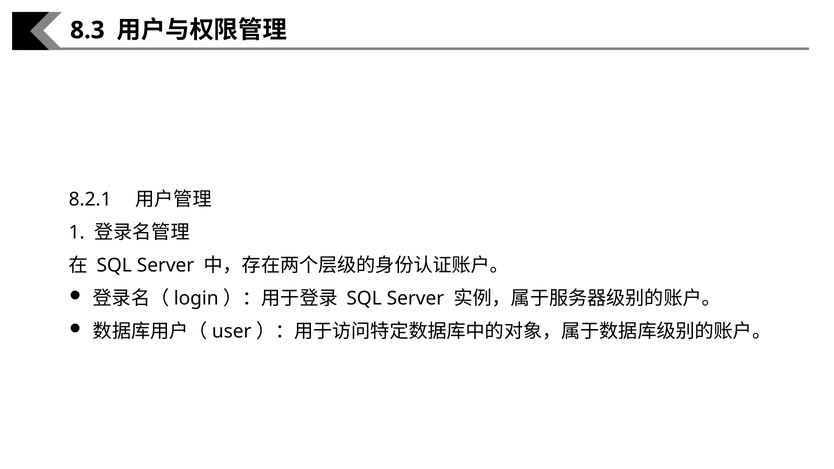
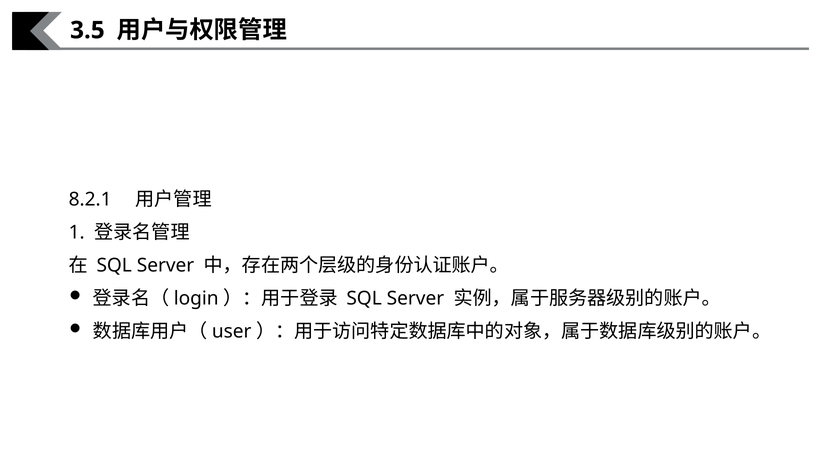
8.3: 8.3 -> 3.5
